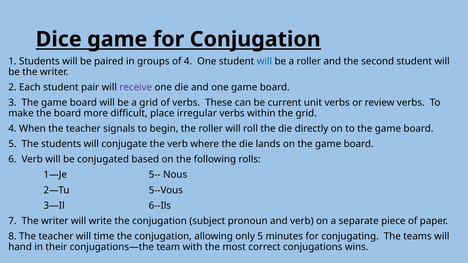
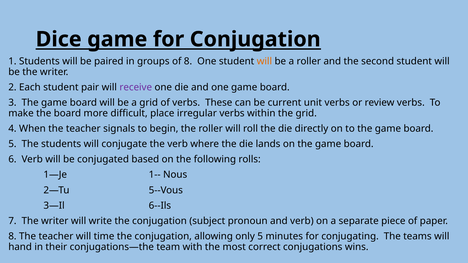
of 4: 4 -> 8
will at (264, 61) colour: blue -> orange
5--: 5-- -> 1--
